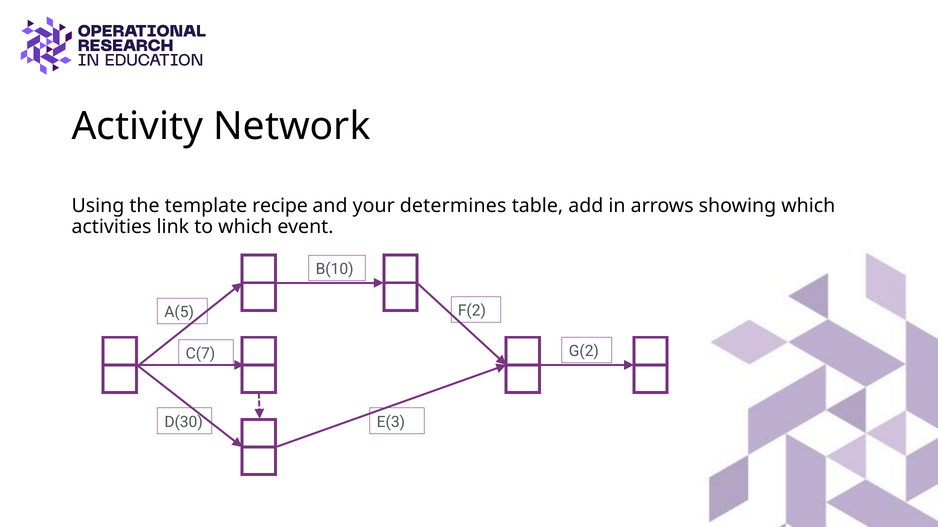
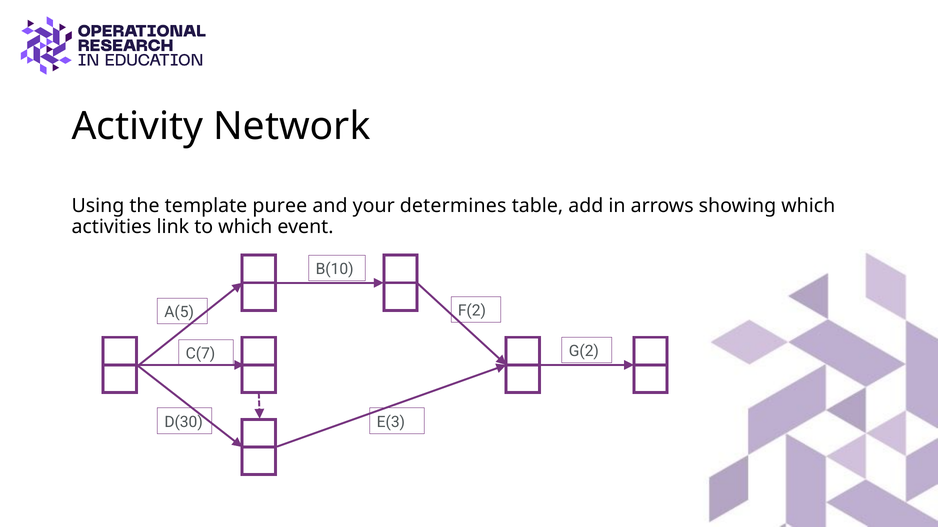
recipe: recipe -> puree
